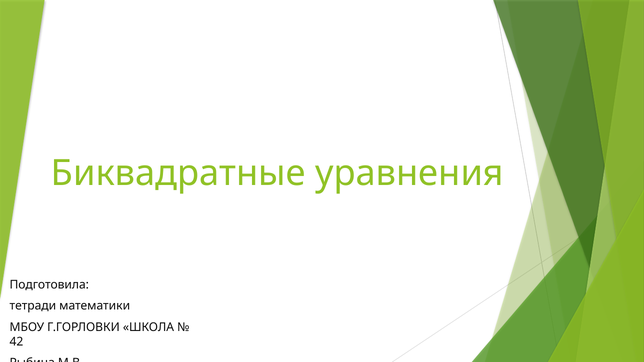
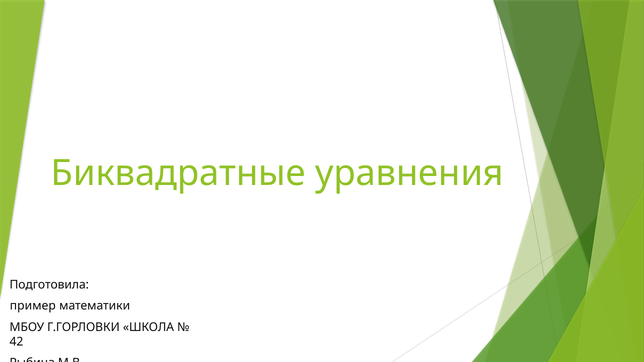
тетради: тетради -> пример
